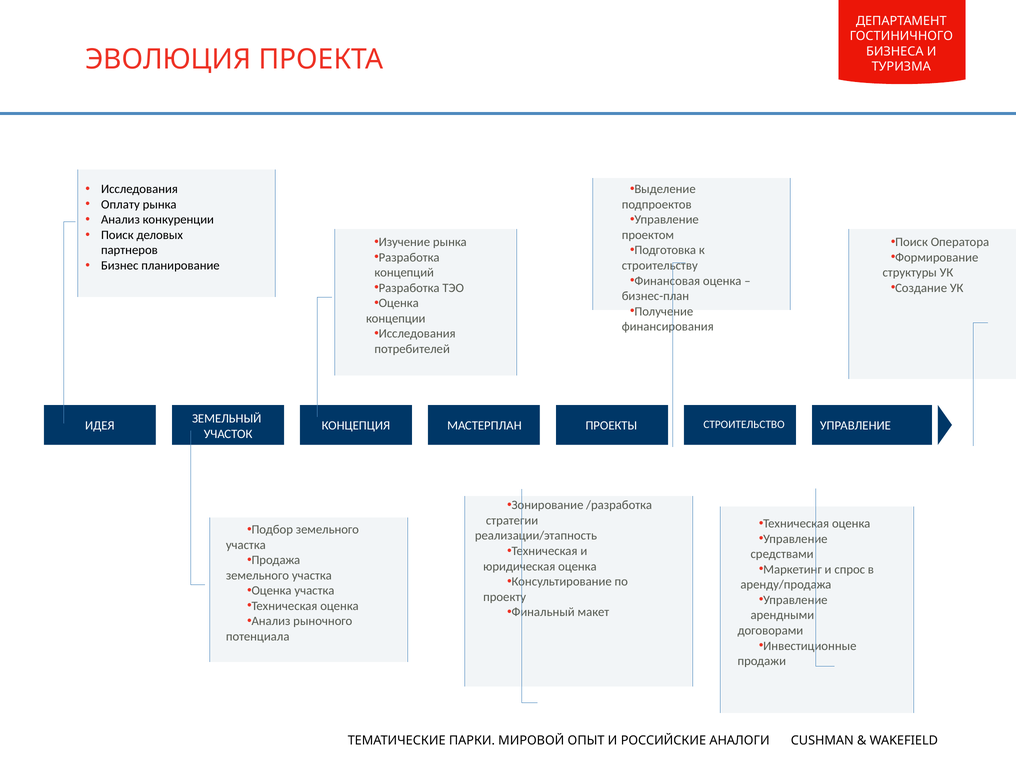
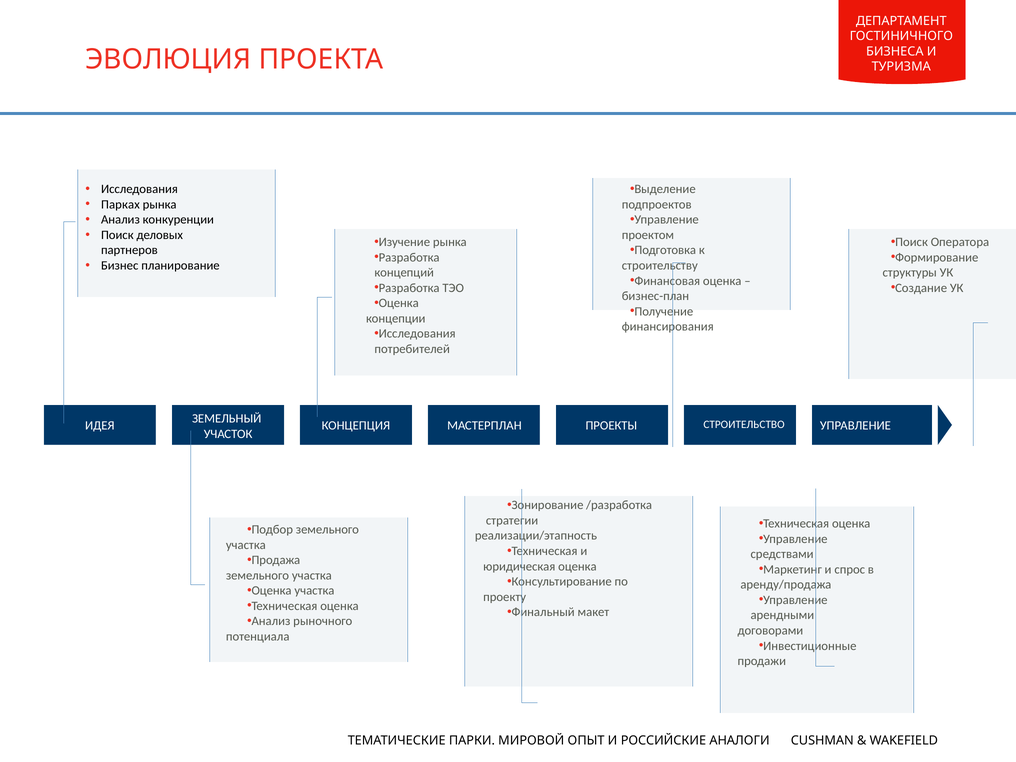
Оплату: Оплату -> Парках
